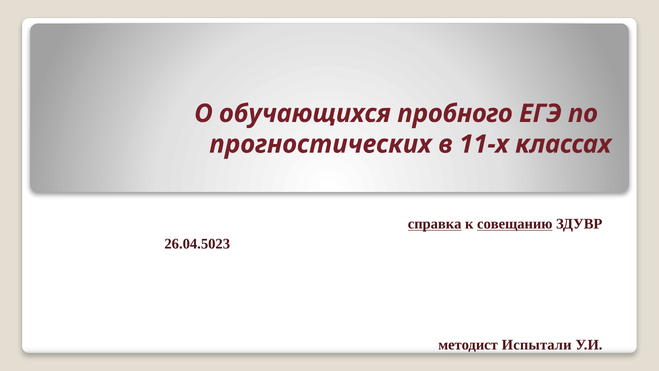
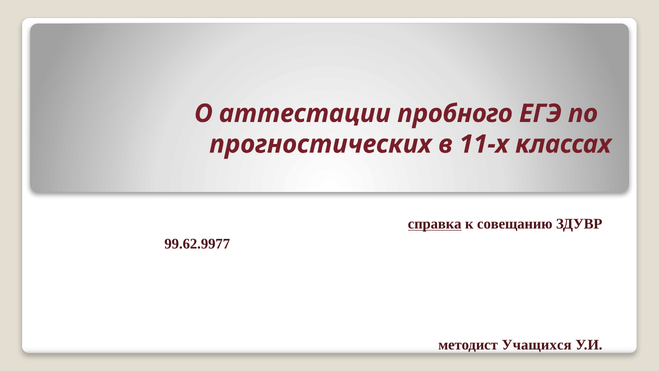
обучающихся: обучающихся -> аттестации
совещанию underline: present -> none
26.04.5023: 26.04.5023 -> 99.62.9977
Испытали: Испытали -> Учащихся
